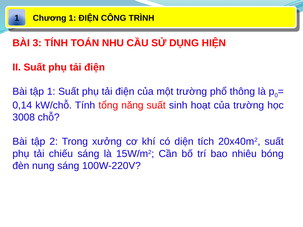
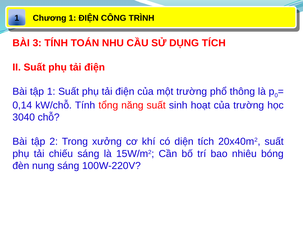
DỤNG HIỆN: HIỆN -> TÍCH
3008: 3008 -> 3040
